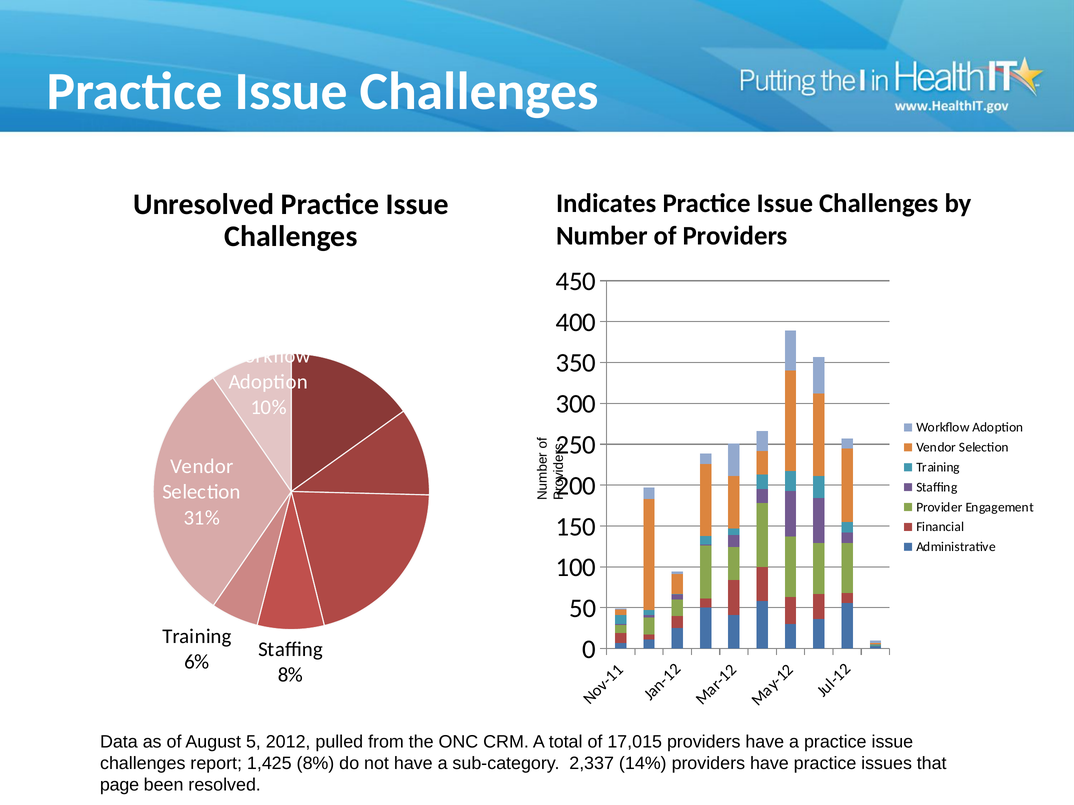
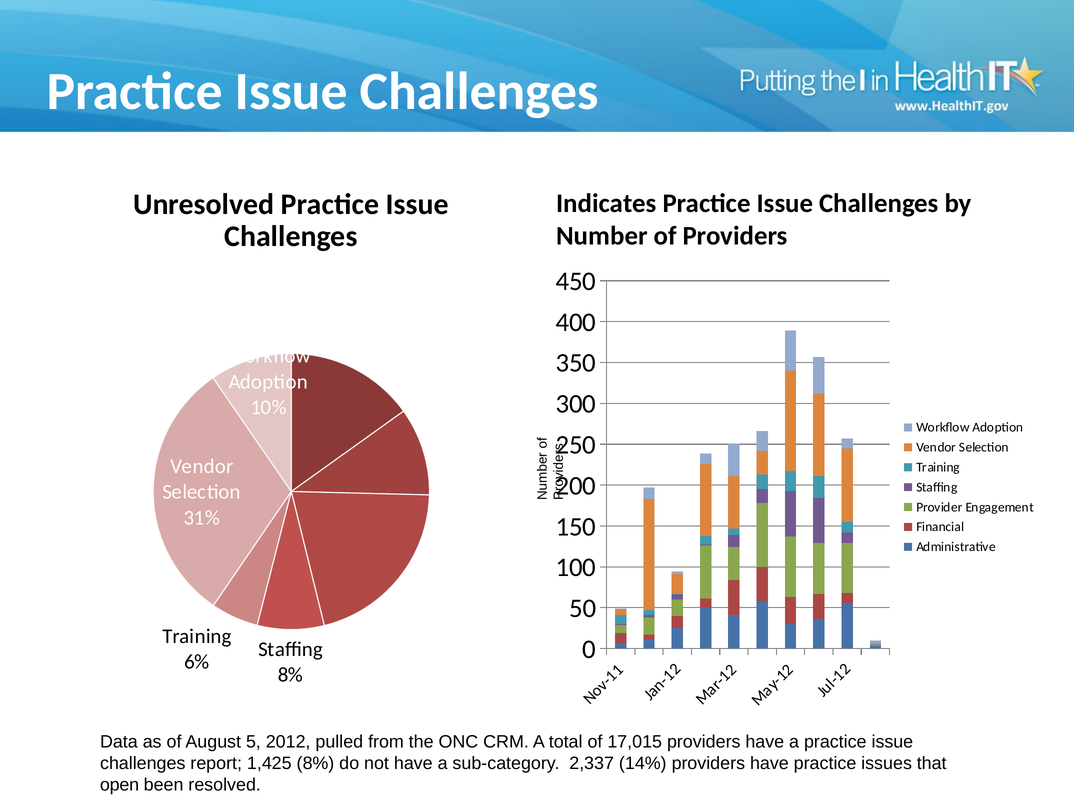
page: page -> open
